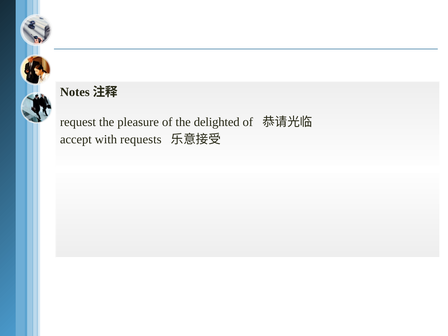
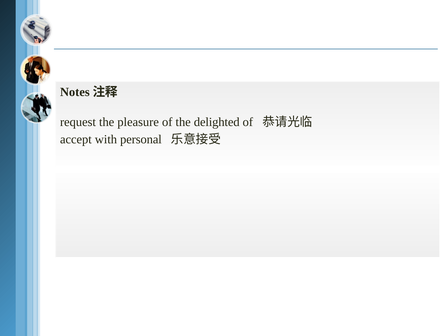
requests: requests -> personal
